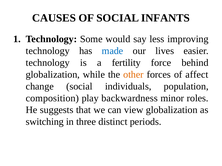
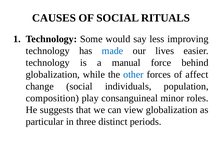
INFANTS: INFANTS -> RITUALS
fertility: fertility -> manual
other colour: orange -> blue
backwardness: backwardness -> consanguineal
switching: switching -> particular
